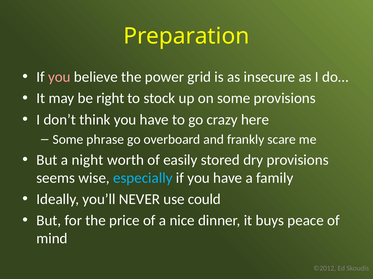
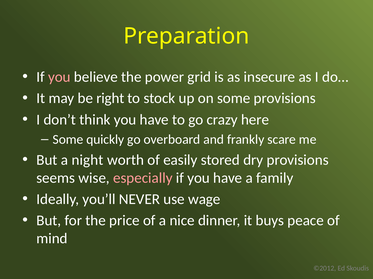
phrase: phrase -> quickly
especially colour: light blue -> pink
could: could -> wage
